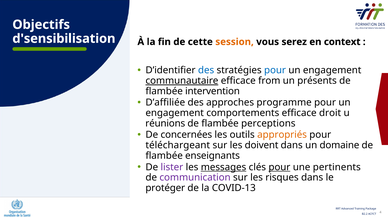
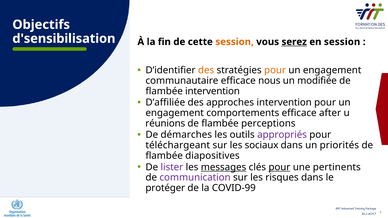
serez underline: none -> present
en context: context -> session
des at (206, 70) colour: blue -> orange
pour at (275, 70) colour: blue -> orange
communautaire underline: present -> none
from: from -> nous
présents: présents -> modifiée
approches programme: programme -> intervention
droit: droit -> after
concernées: concernées -> démarches
appropriés colour: orange -> purple
doivent: doivent -> sociaux
domaine: domaine -> priorités
enseignants: enseignants -> diapositives
COVID-13: COVID-13 -> COVID-99
